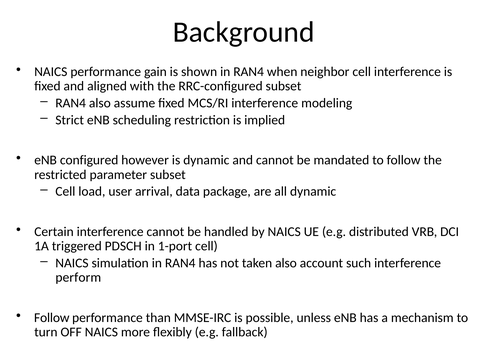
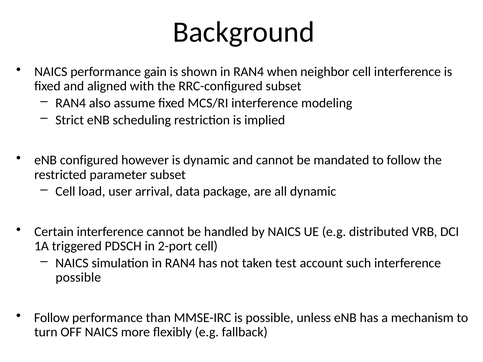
1-port: 1-port -> 2-port
taken also: also -> test
perform at (78, 278): perform -> possible
